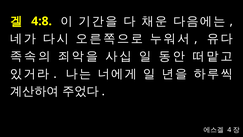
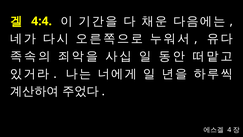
4:8: 4:8 -> 4:4
